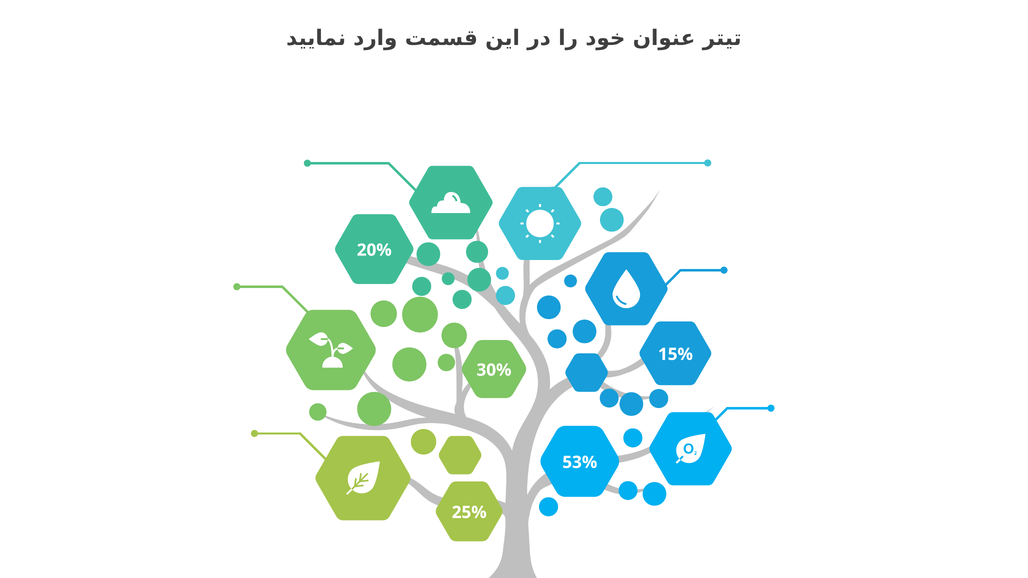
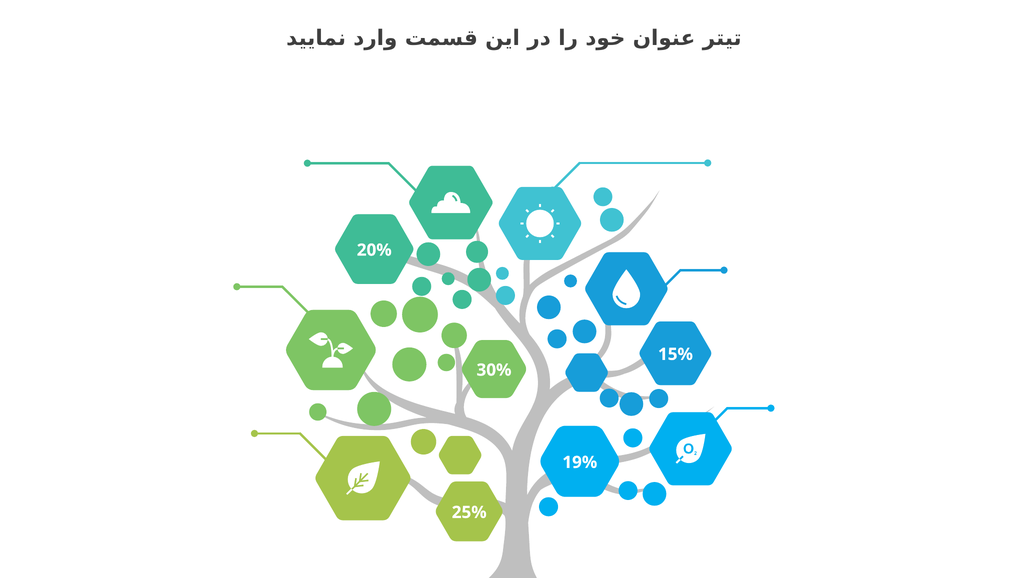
53%: 53% -> 19%
